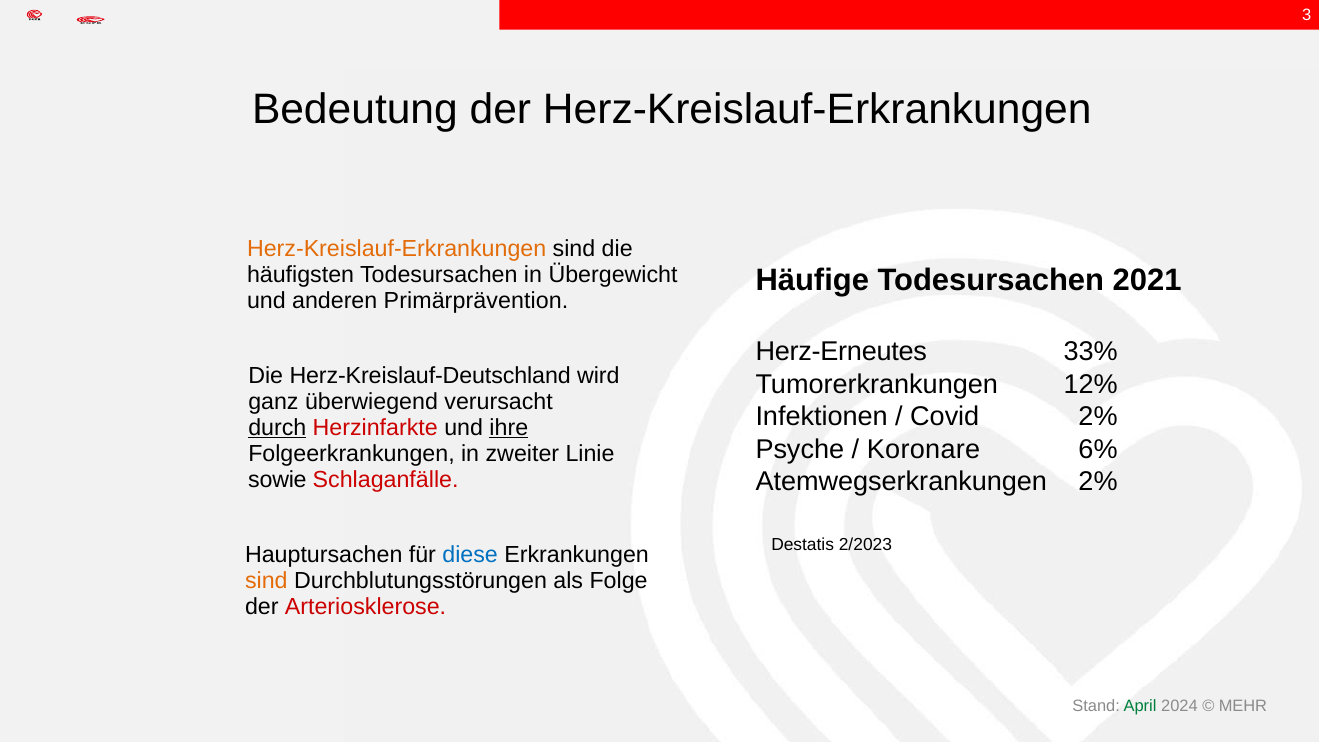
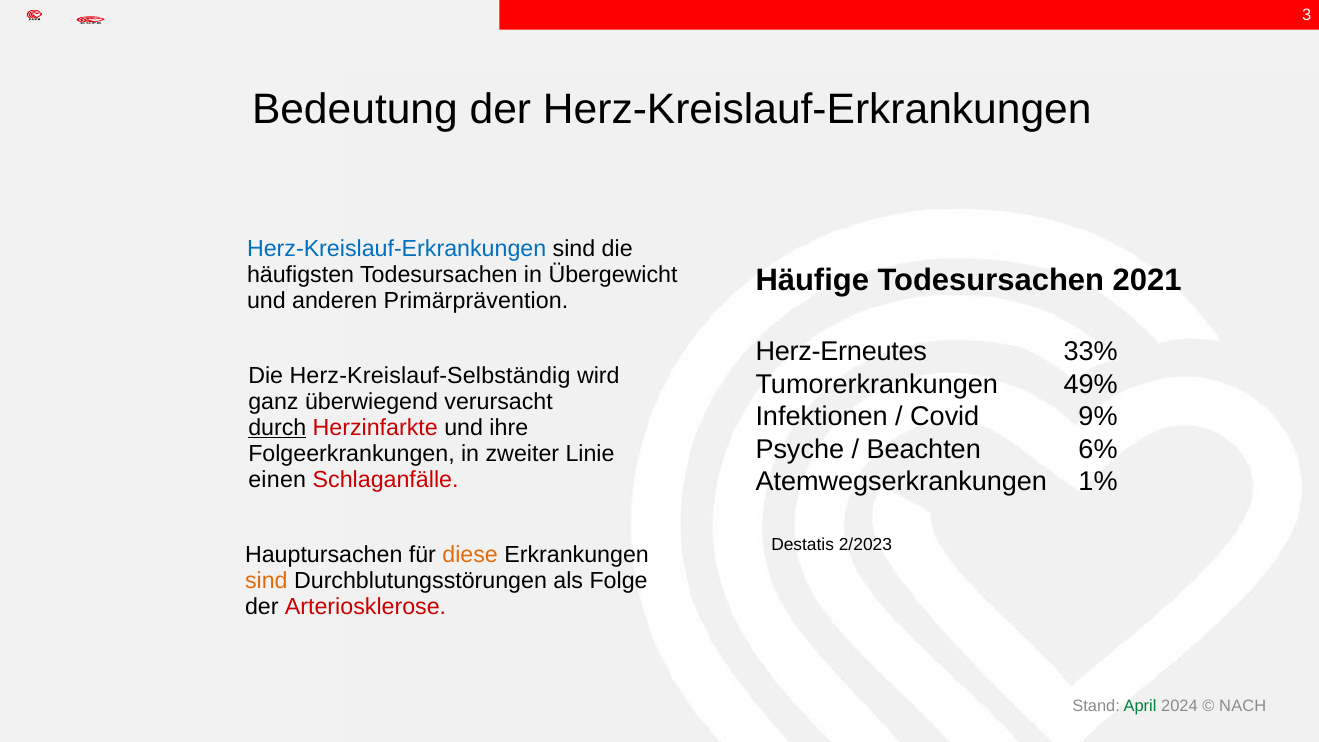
Herz-Kreislauf-Erkrankungen at (397, 249) colour: orange -> blue
Herz-Kreislauf-Deutschland: Herz-Kreislauf-Deutschland -> Herz-Kreislauf-Selbständig
12%: 12% -> 49%
Covid 2%: 2% -> 9%
ihre underline: present -> none
Koronare: Koronare -> Beachten
sowie: sowie -> einen
Atemwegserkrankungen 2%: 2% -> 1%
diese colour: blue -> orange
MEHR: MEHR -> NACH
